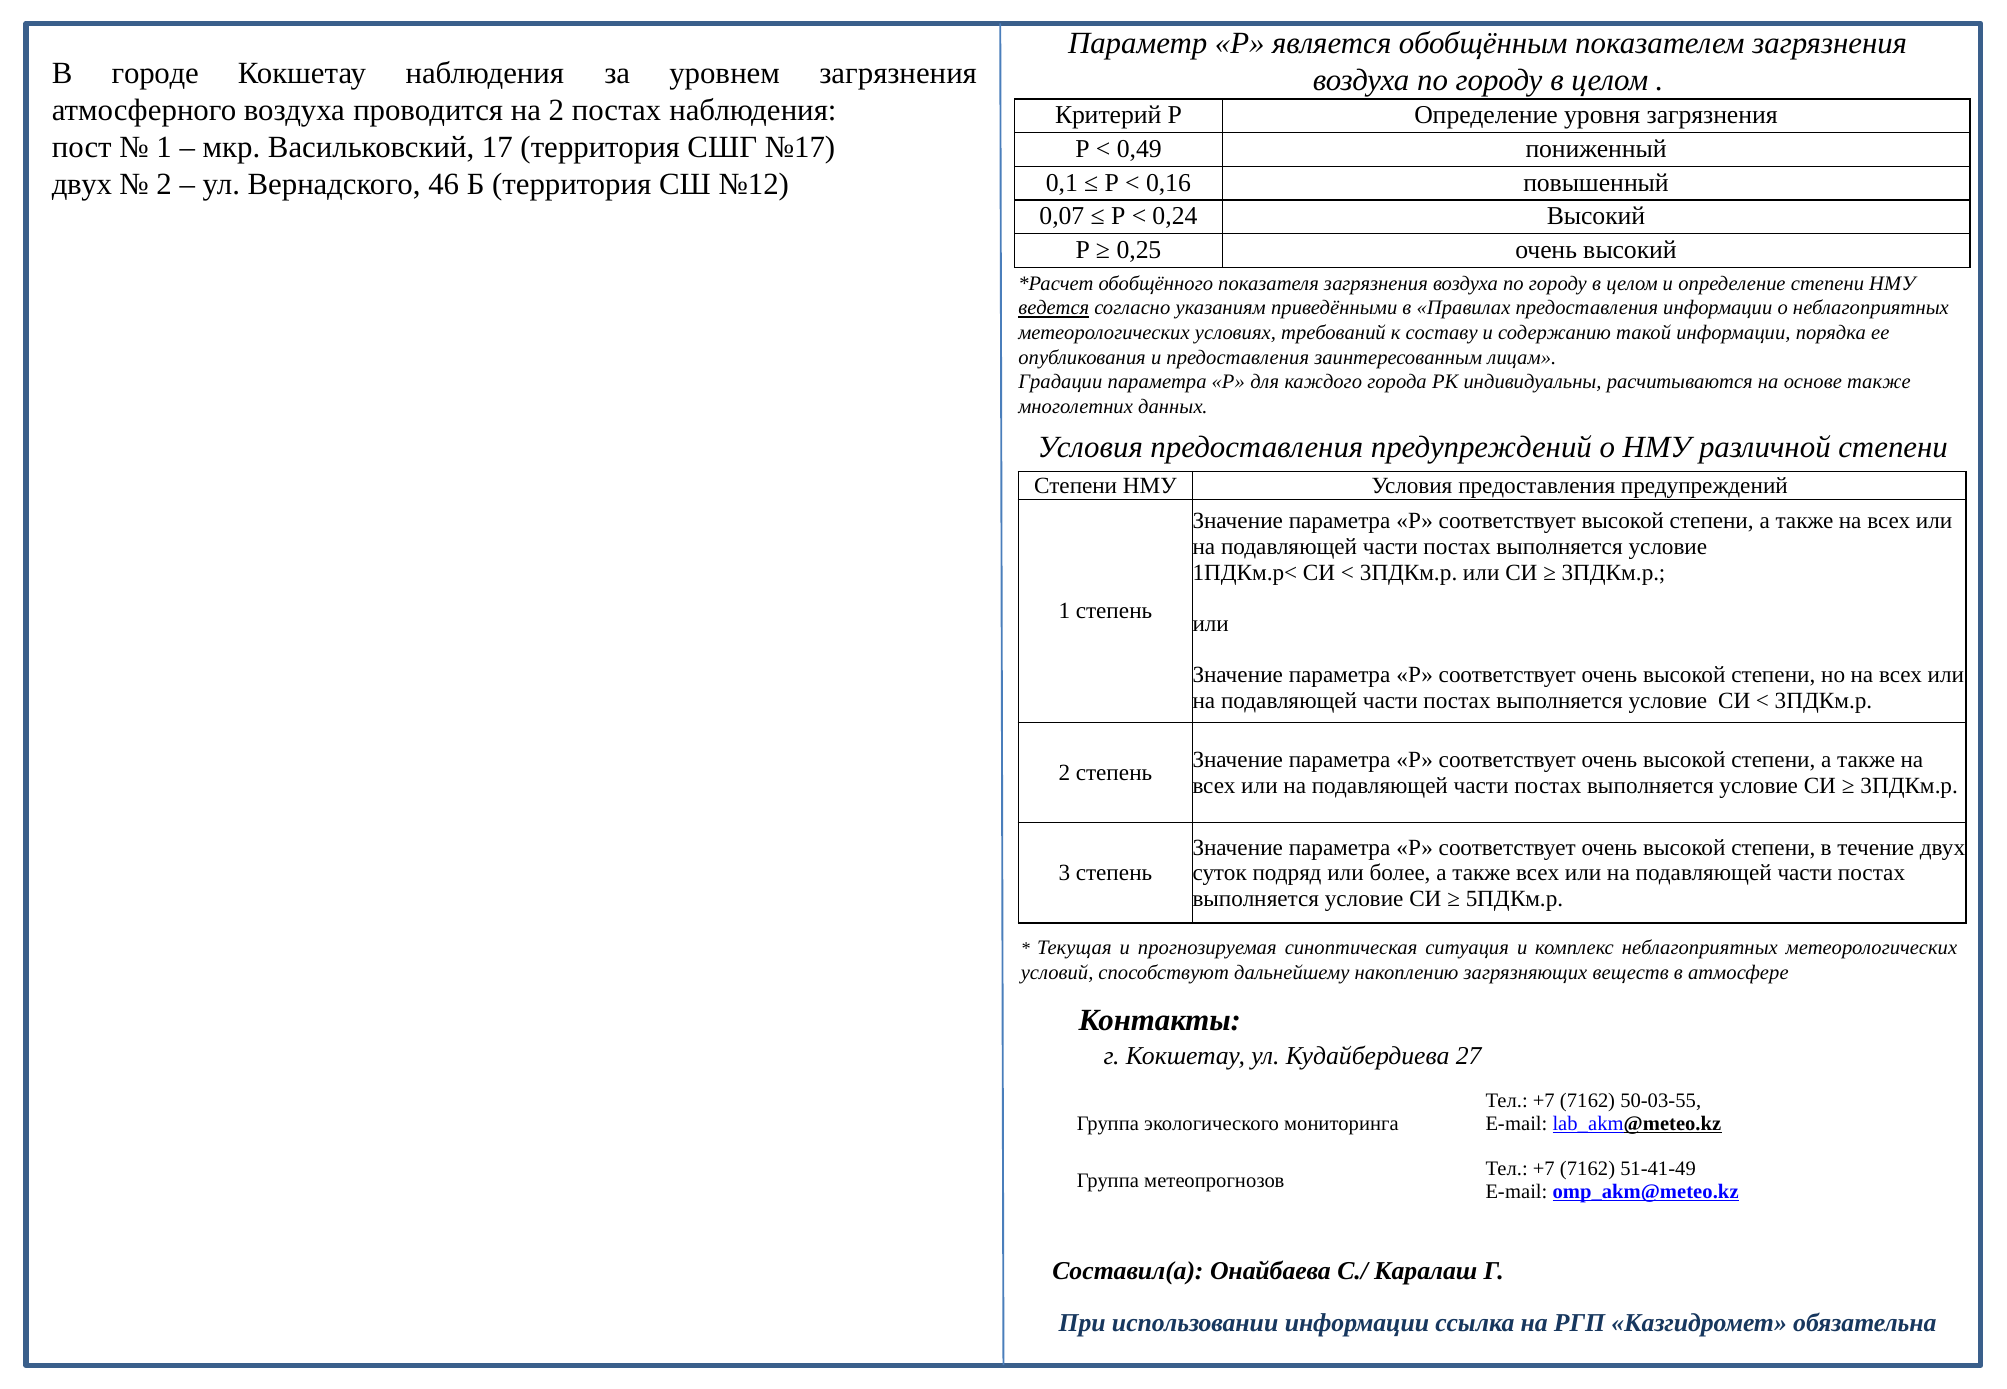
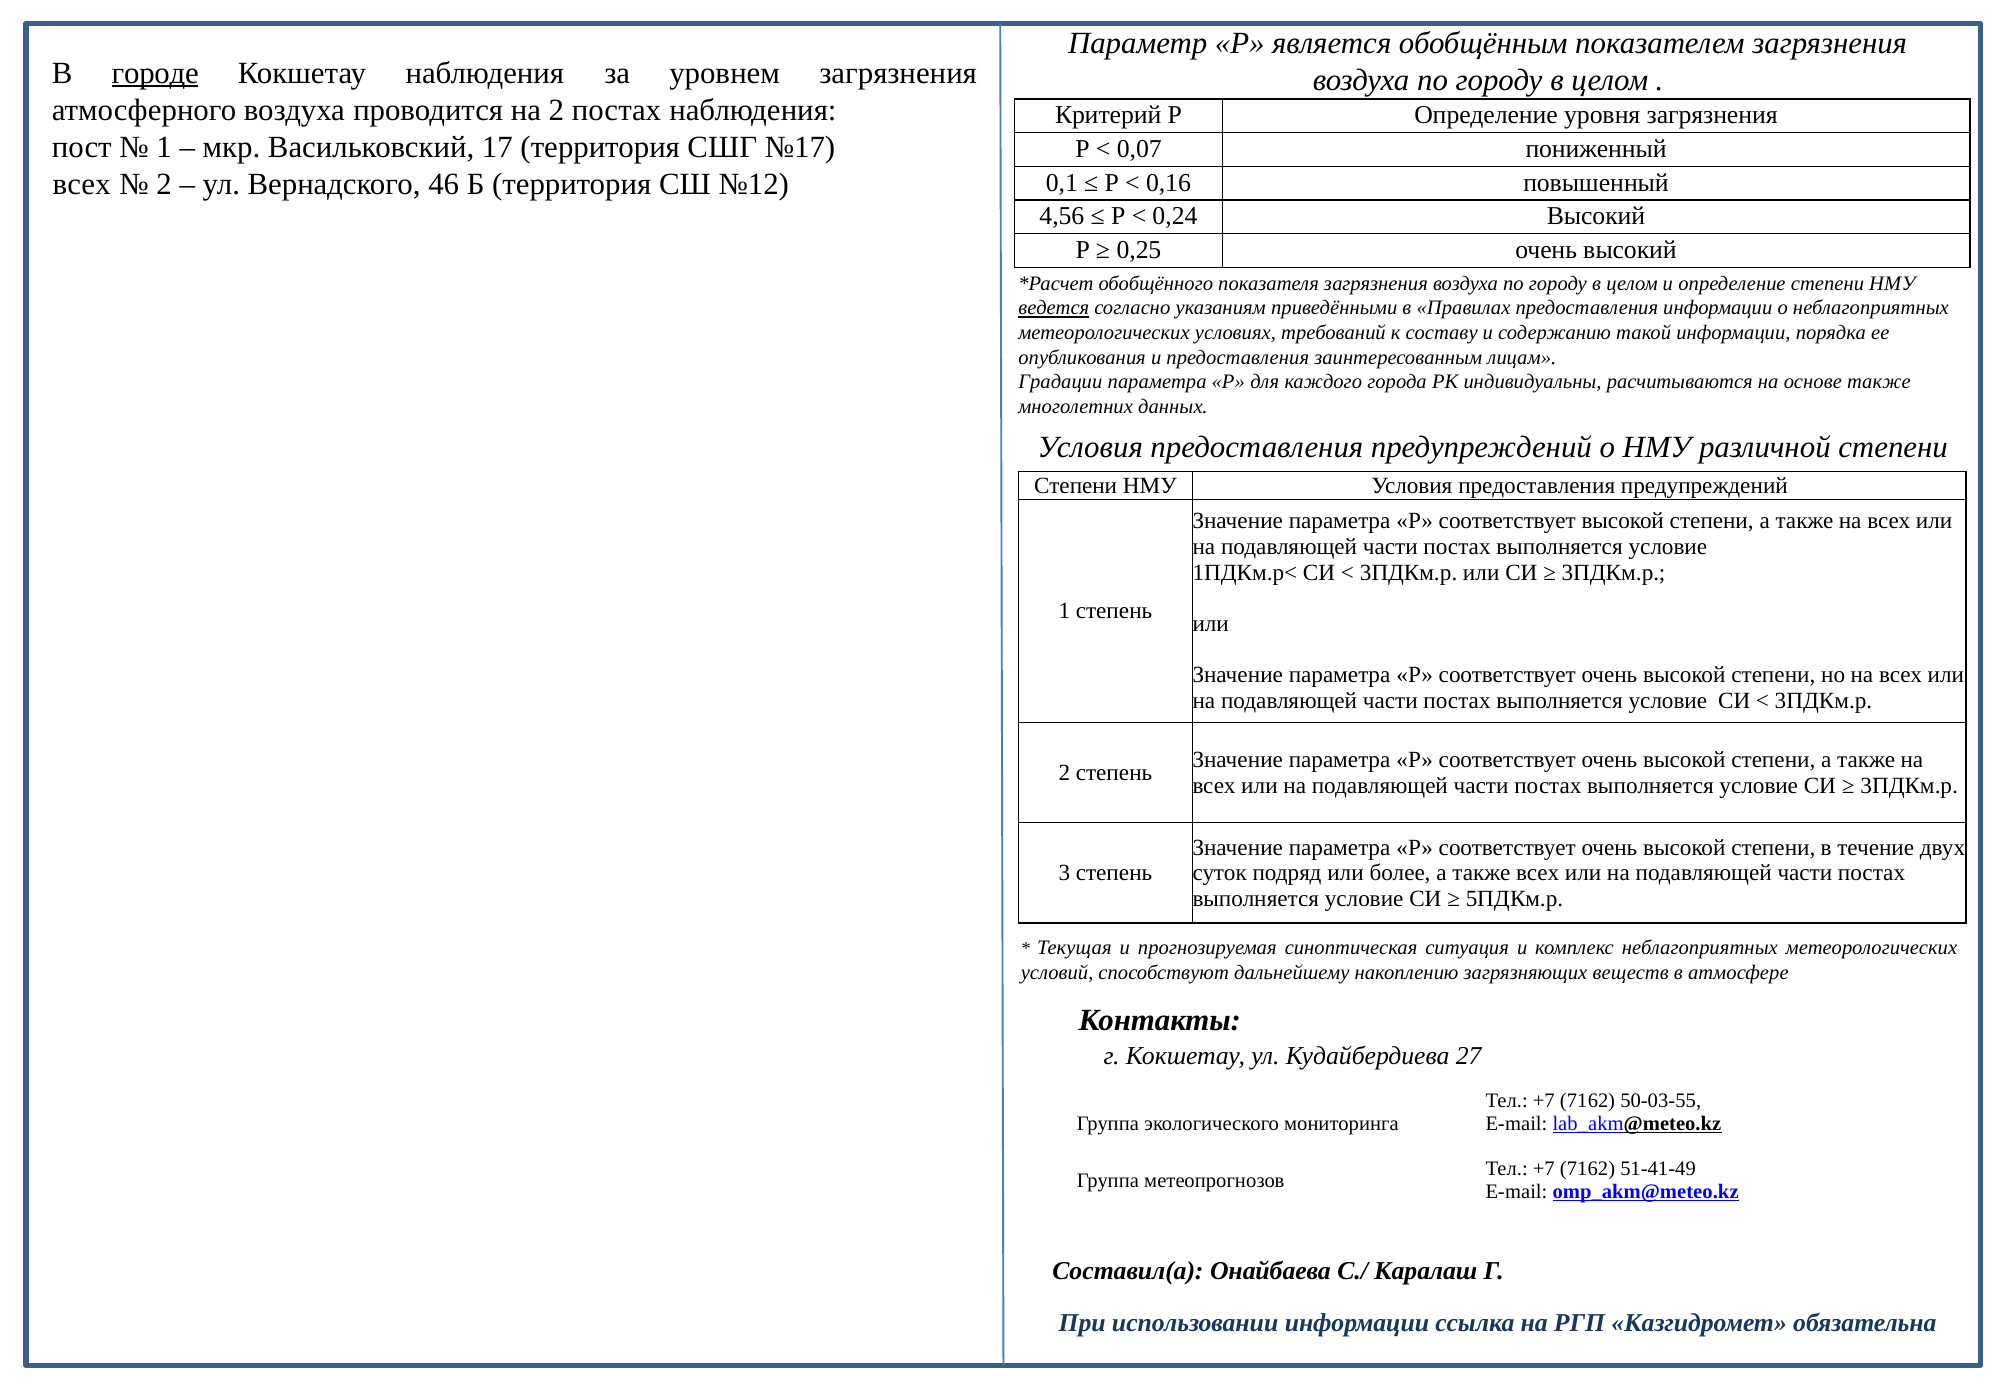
городе underline: none -> present
0,49: 0,49 -> 0,07
двух at (82, 184): двух -> всех
0,07: 0,07 -> 4,56
